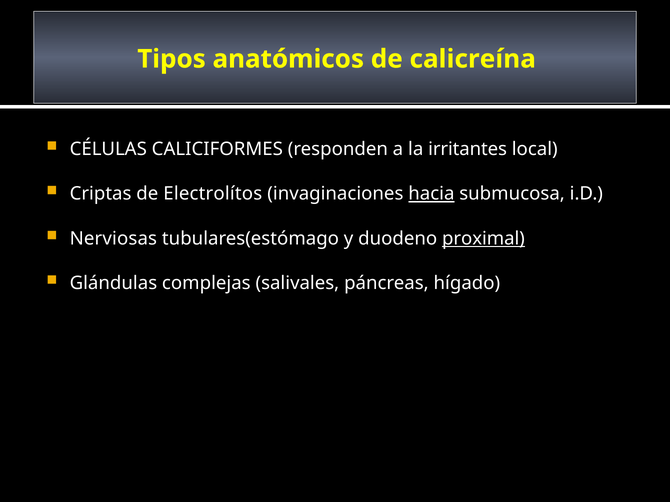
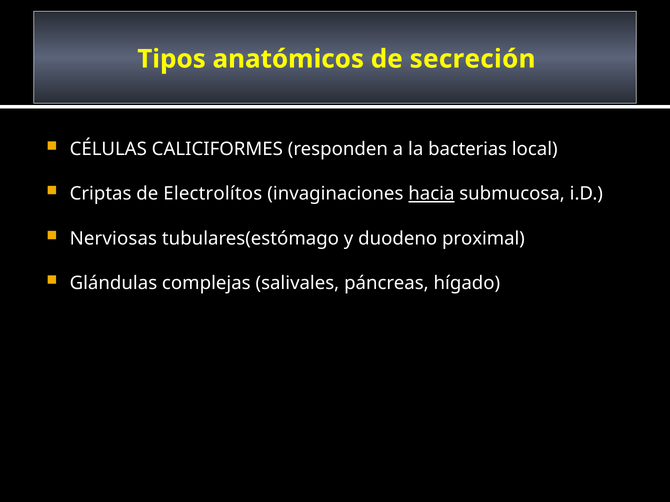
calicreína: calicreína -> secreción
irritantes: irritantes -> bacterias
proximal underline: present -> none
